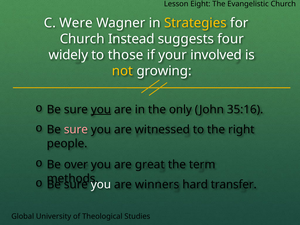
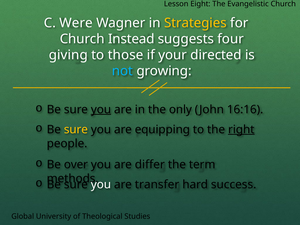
widely: widely -> giving
involved: involved -> directed
not colour: yellow -> light blue
35:16: 35:16 -> 16:16
sure at (76, 129) colour: pink -> yellow
witnessed: witnessed -> equipping
right underline: none -> present
great: great -> differ
winners: winners -> transfer
transfer: transfer -> success
